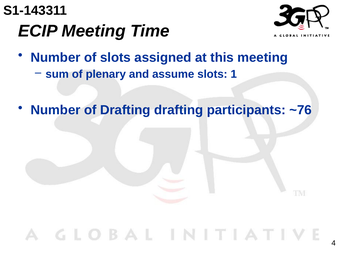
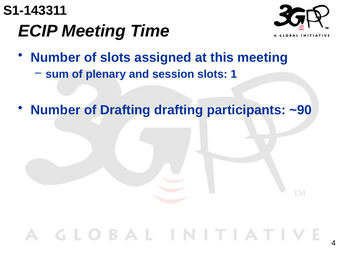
assume: assume -> session
~76: ~76 -> ~90
